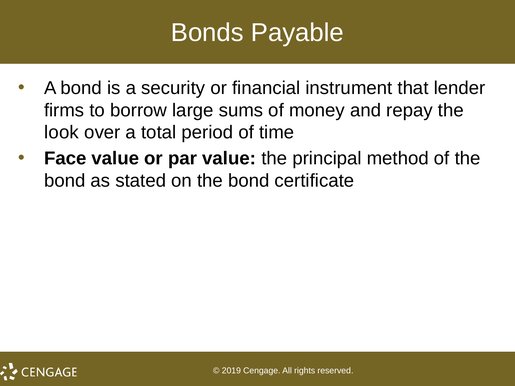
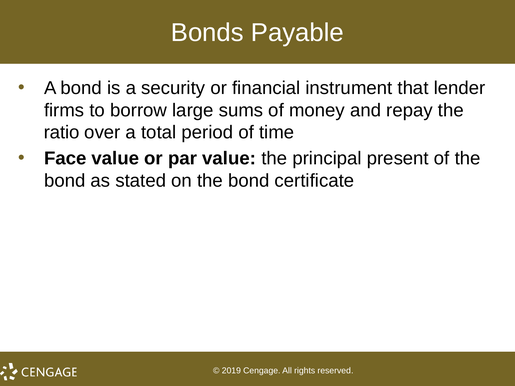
look: look -> ratio
method: method -> present
